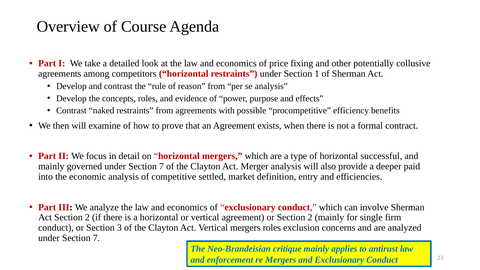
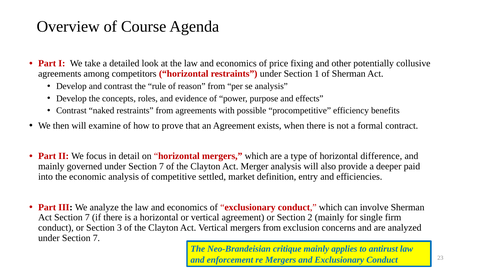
successful: successful -> difference
Act Section 2: 2 -> 7
mergers roles: roles -> from
